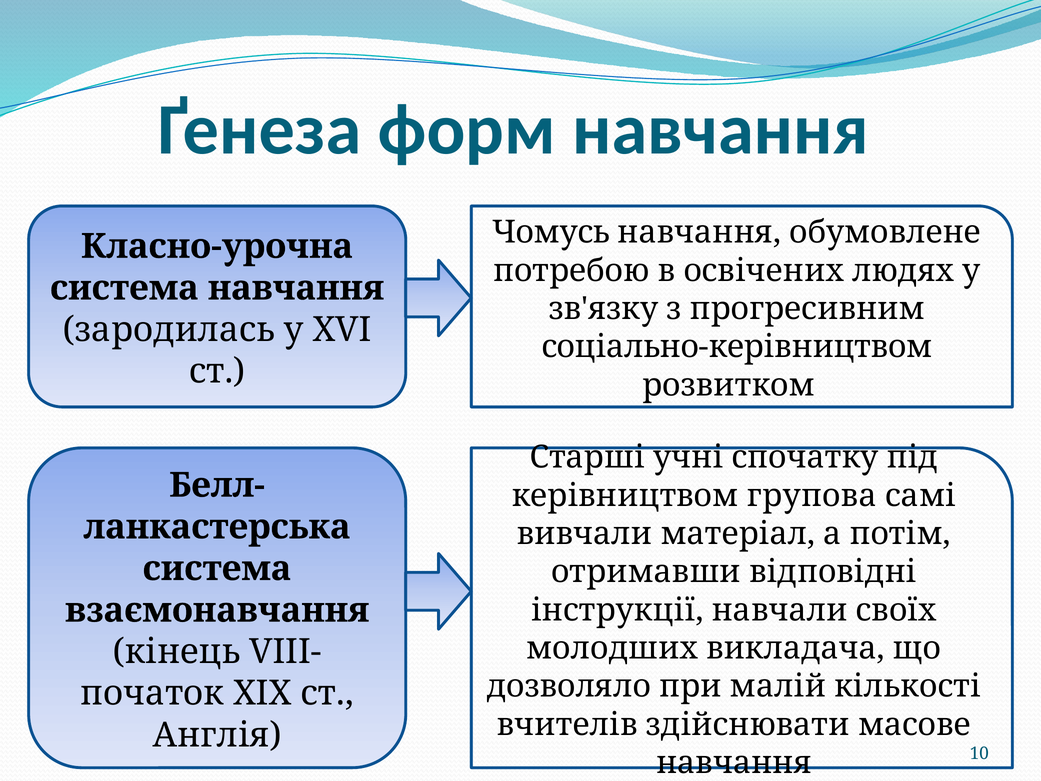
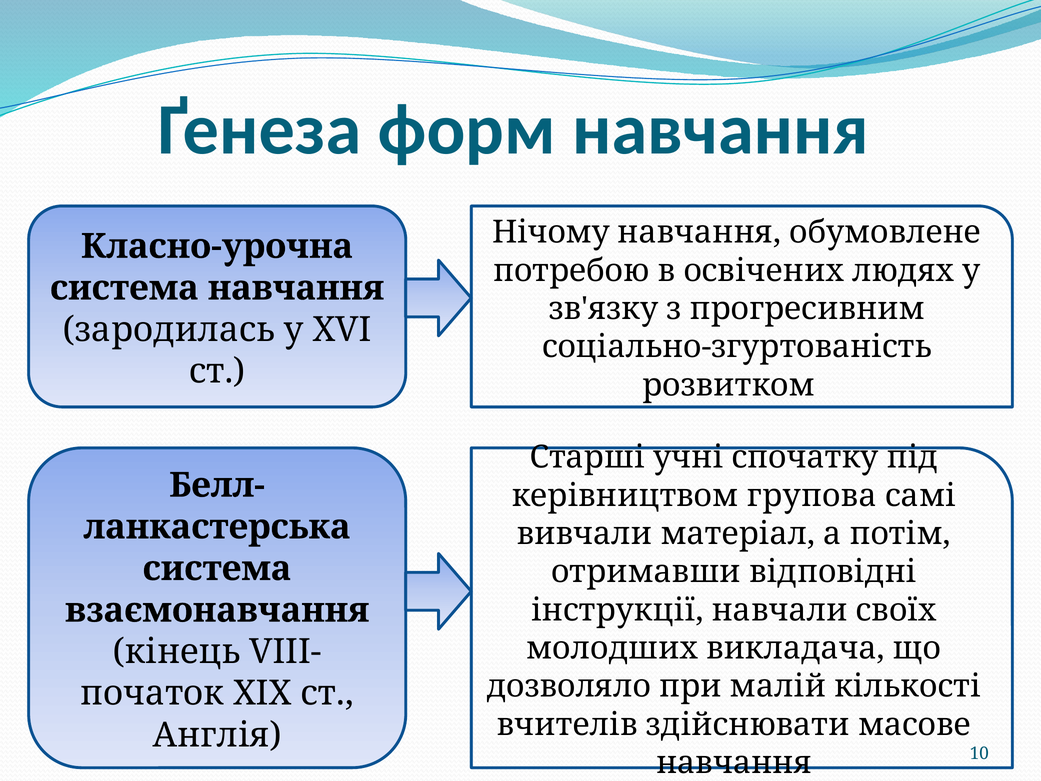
Чомусь: Чомусь -> Нічому
соціально-керівництвом: соціально-керівництвом -> соціально-згуртованість
